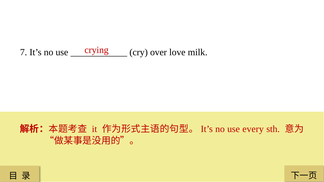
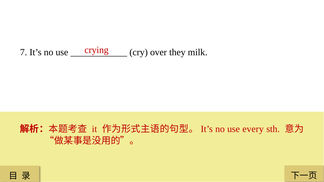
love: love -> they
